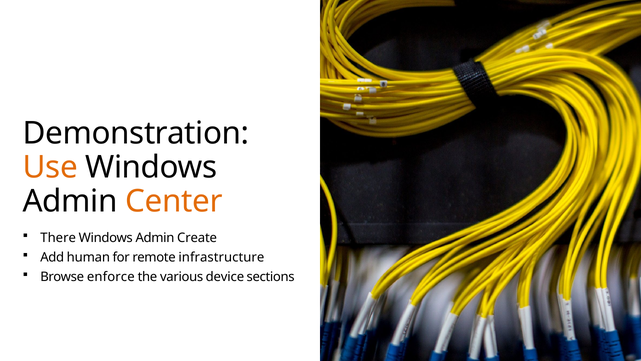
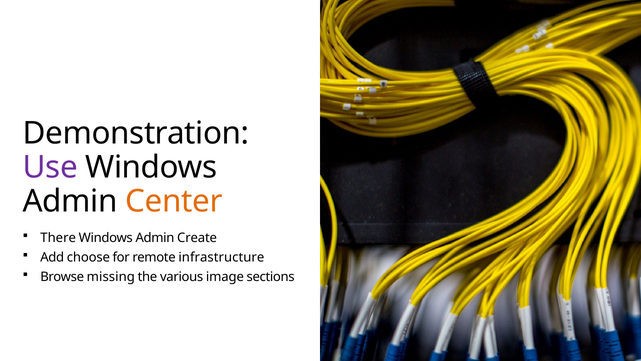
Use colour: orange -> purple
human: human -> choose
enforce: enforce -> missing
device: device -> image
